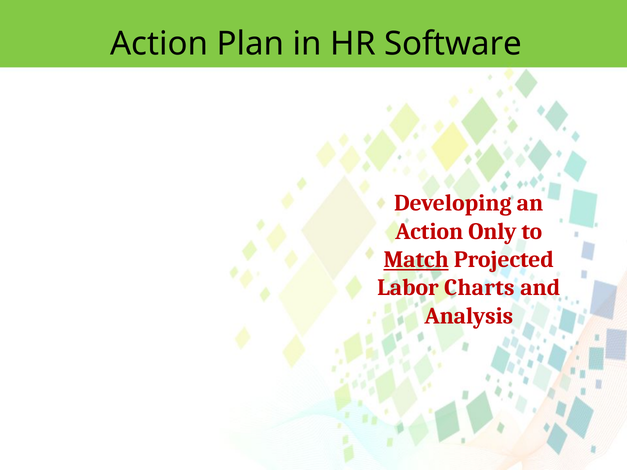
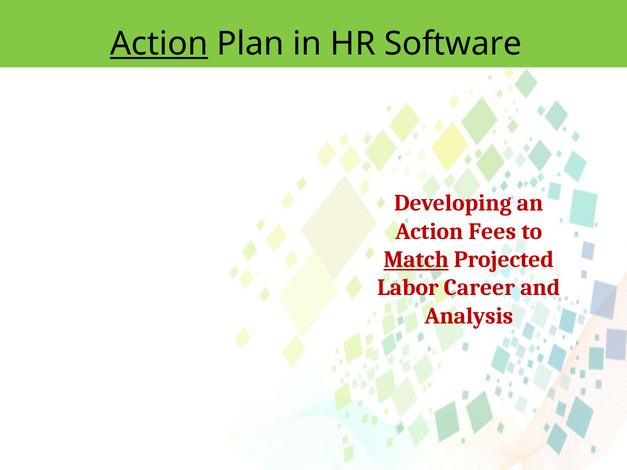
Action at (159, 44) underline: none -> present
Only: Only -> Fees
Charts: Charts -> Career
